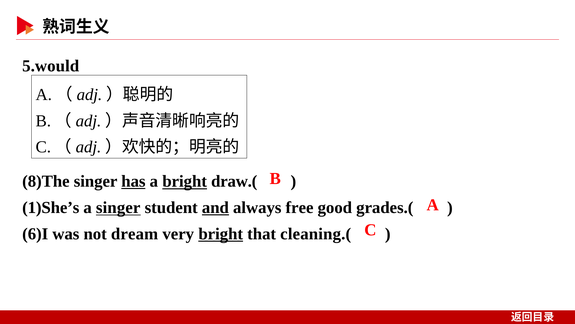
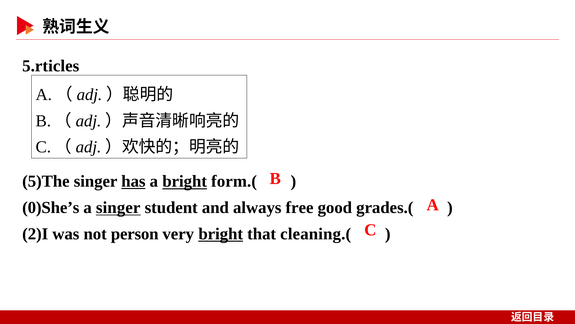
5.would: 5.would -> 5.rticles
8)The: 8)The -> 5)The
draw.(: draw.( -> form.(
1)She’s: 1)She’s -> 0)She’s
and underline: present -> none
6)I: 6)I -> 2)I
dream: dream -> person
